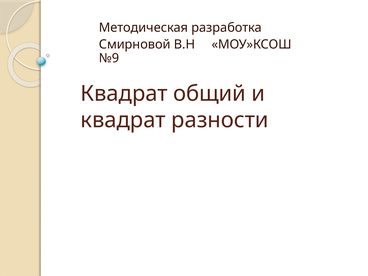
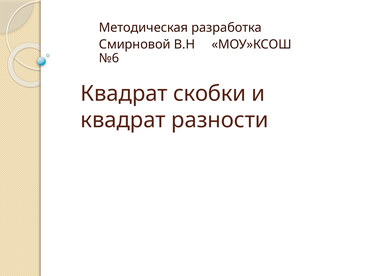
№9: №9 -> №6
общий: общий -> скобки
